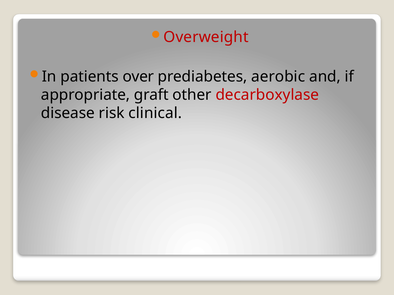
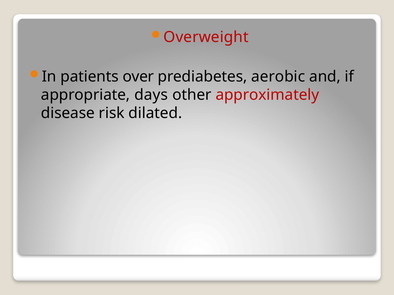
graft: graft -> days
decarboxylase: decarboxylase -> approximately
clinical: clinical -> dilated
